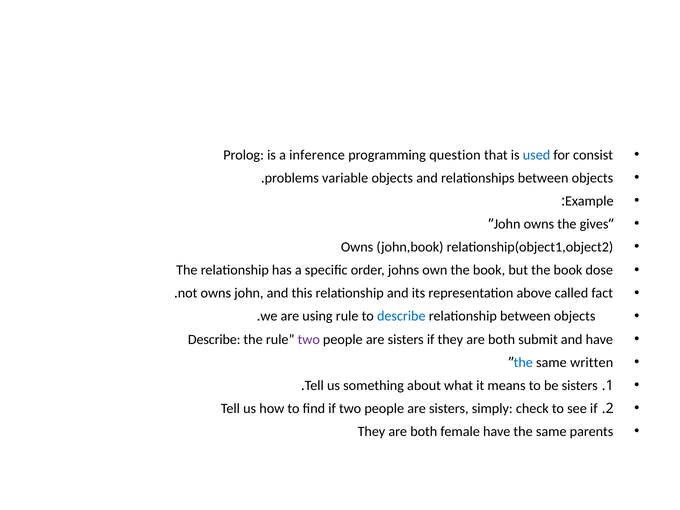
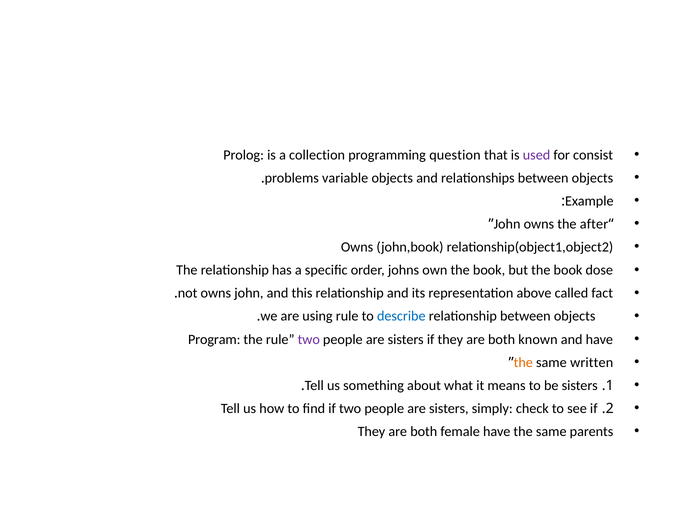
inference: inference -> collection
used colour: blue -> purple
gives: gives -> after
Describe at (214, 339): Describe -> Program
submit: submit -> known
the at (523, 362) colour: blue -> orange
